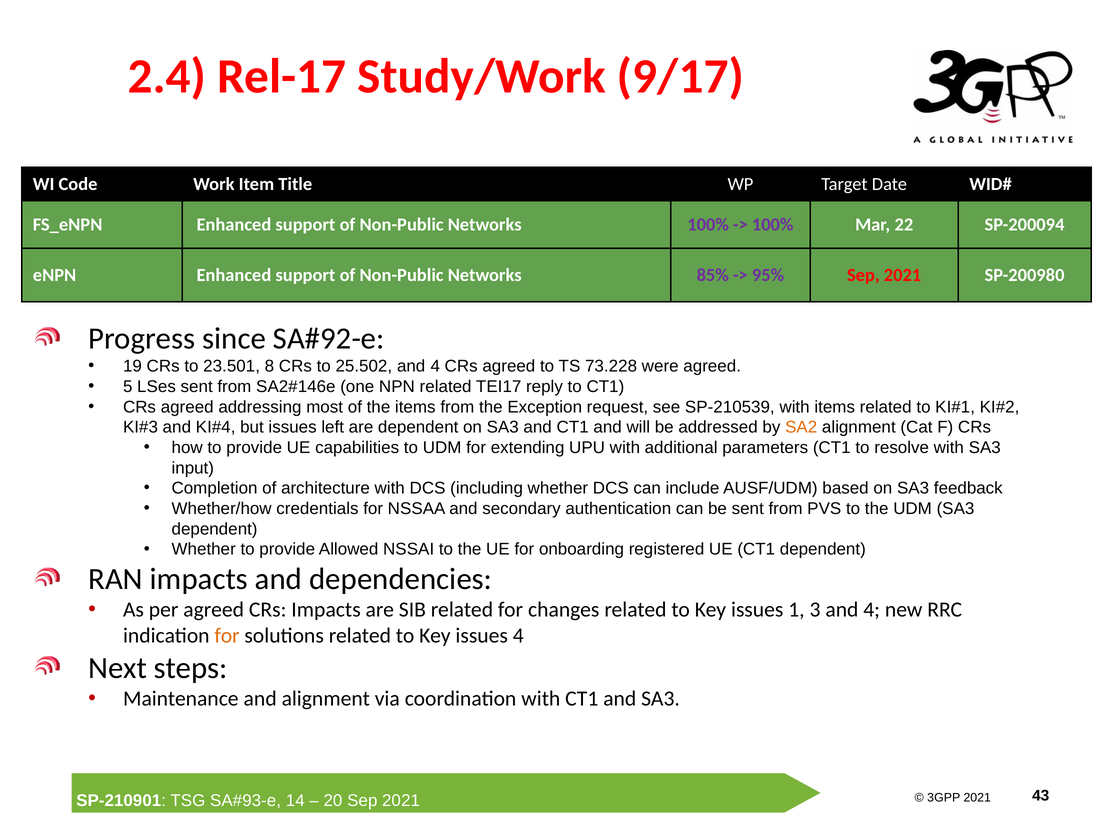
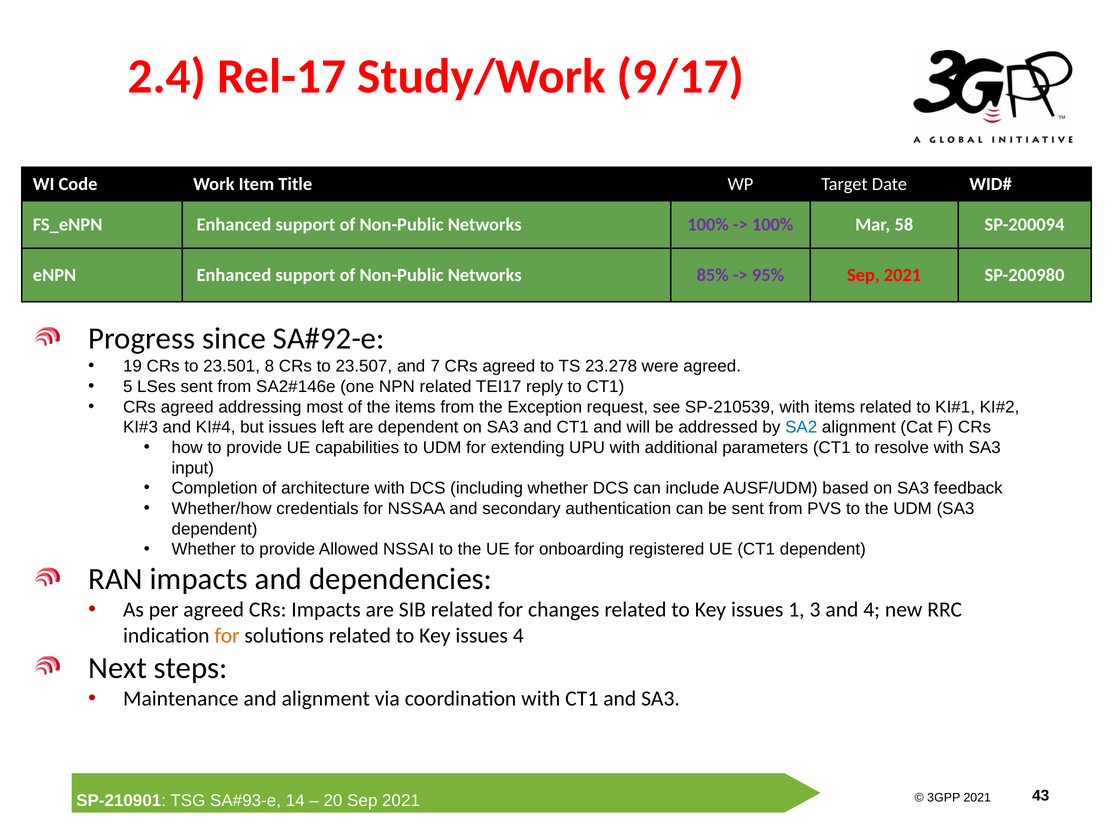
22: 22 -> 58
25.502: 25.502 -> 23.507
4 at (435, 366): 4 -> 7
73.228: 73.228 -> 23.278
SA2 colour: orange -> blue
